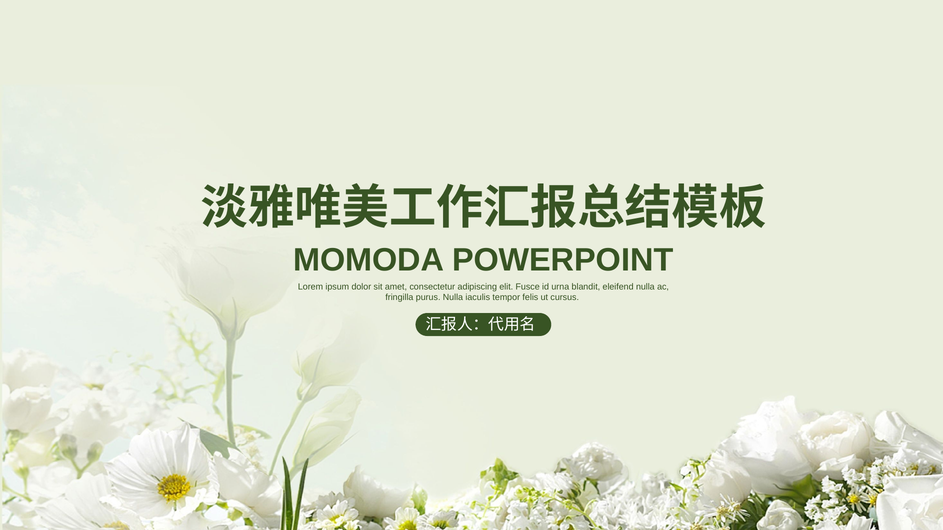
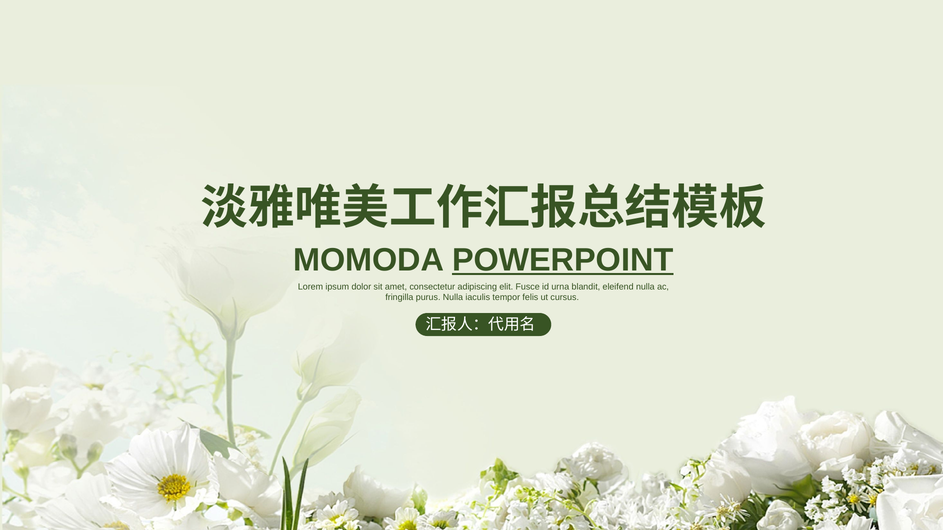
POWERPOINT underline: none -> present
